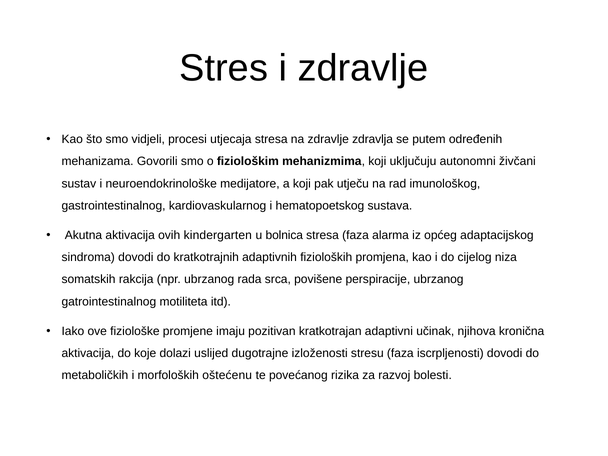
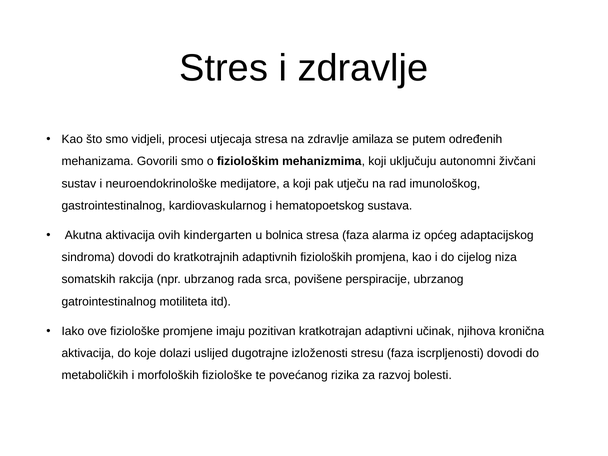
zdravlja: zdravlja -> amilaza
morfoloških oštećenu: oštećenu -> fiziološke
